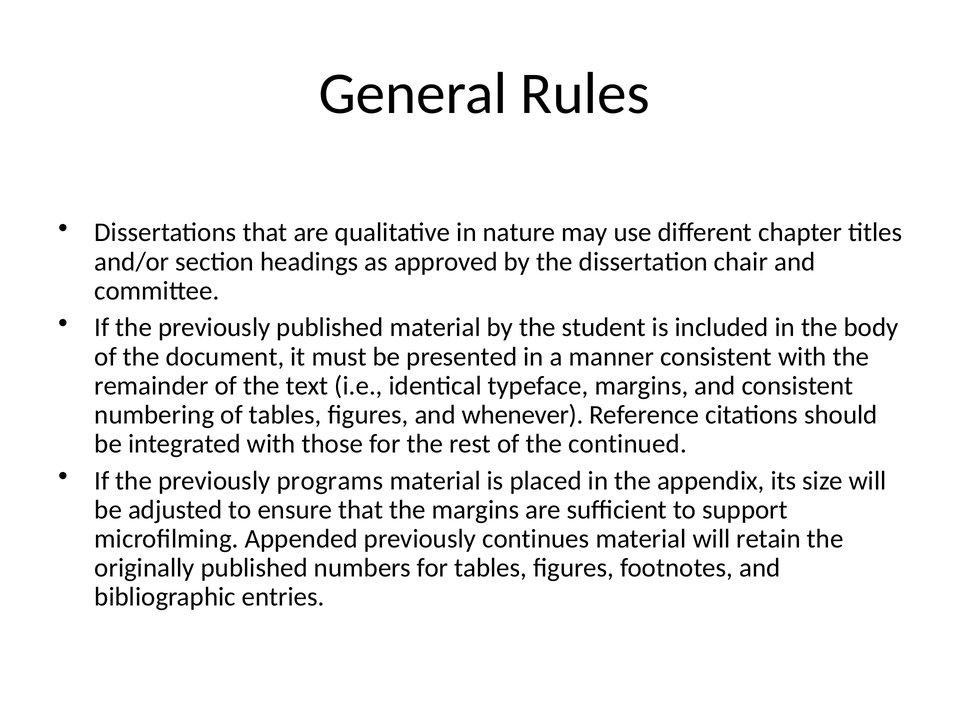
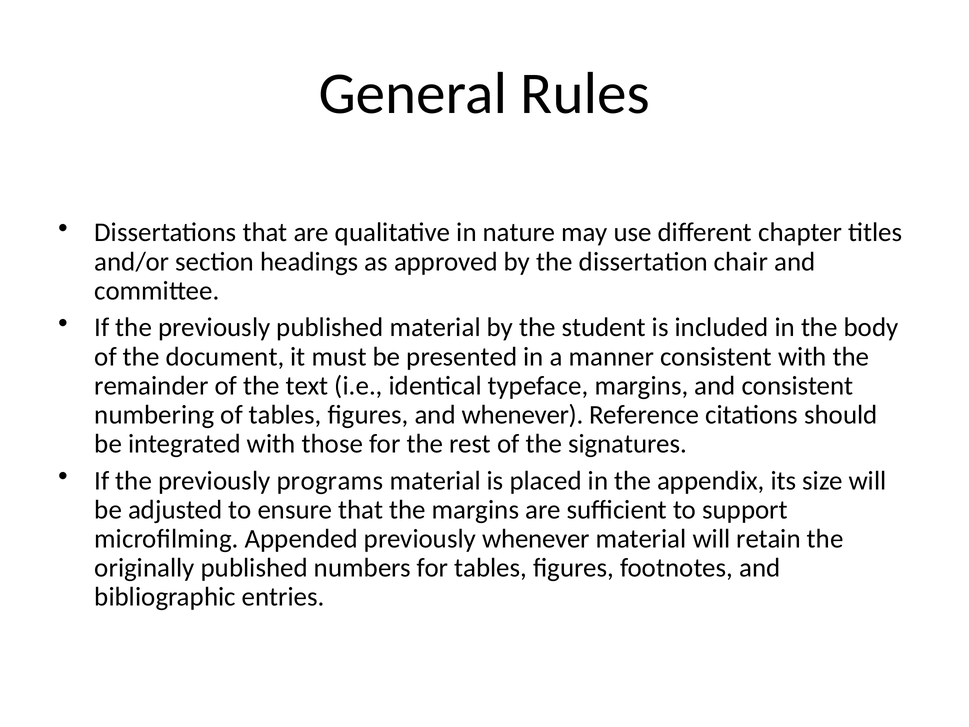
continued: continued -> signatures
previously continues: continues -> whenever
